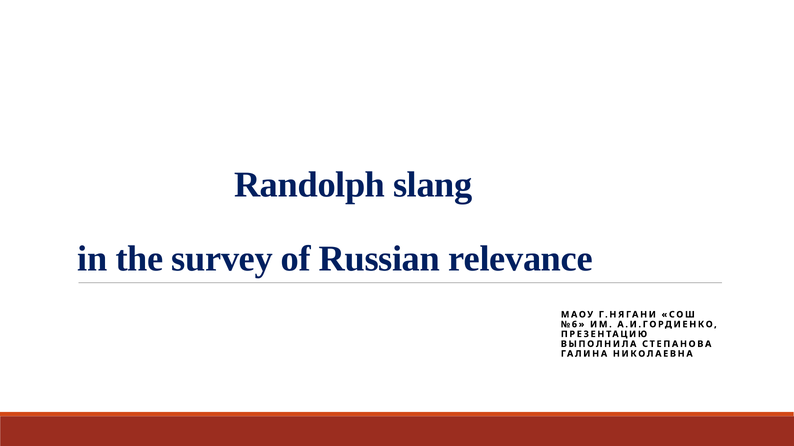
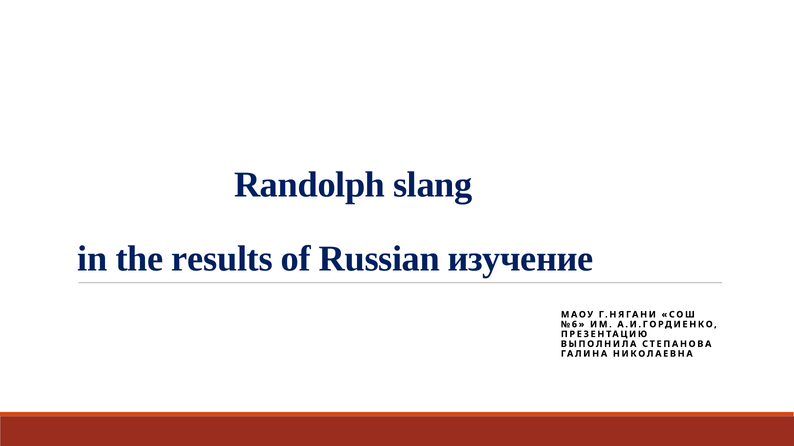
survey: survey -> results
relevance: relevance -> изучение
